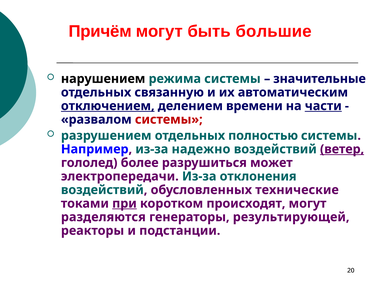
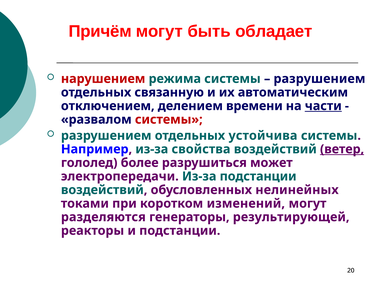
большие: большие -> обладает
нарушением colour: black -> red
значительные at (320, 79): значительные -> разрушением
отключением underline: present -> none
полностью: полностью -> устойчива
надежно: надежно -> свойства
Из-за отклонения: отклонения -> подстанции
технические: технические -> нелинейных
при underline: present -> none
происходят: происходят -> изменений
